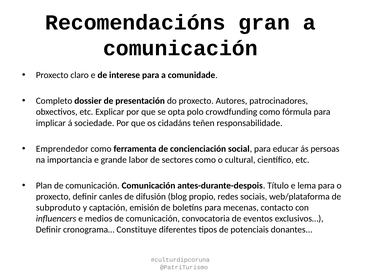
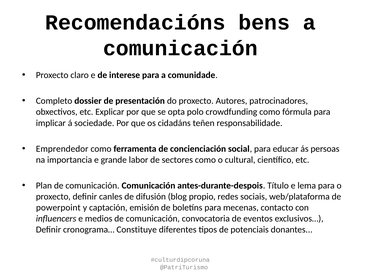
gran: gran -> bens
subproduto: subproduto -> powerpoint
